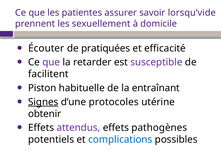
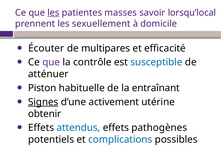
les at (53, 13) underline: none -> present
assurer: assurer -> masses
lorsqu’vide: lorsqu’vide -> lorsqu’local
pratiquées: pratiquées -> multipares
retarder: retarder -> contrôle
susceptible colour: purple -> blue
facilitent: facilitent -> atténuer
protocoles: protocoles -> activement
attendus colour: purple -> blue
